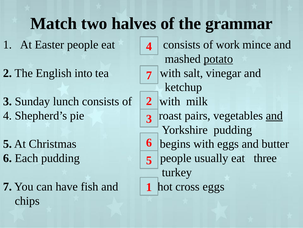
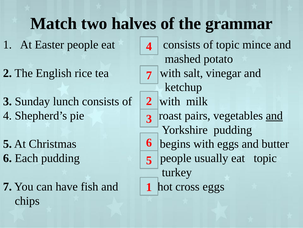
of work: work -> topic
potato underline: present -> none
into: into -> rice
eat three: three -> topic
